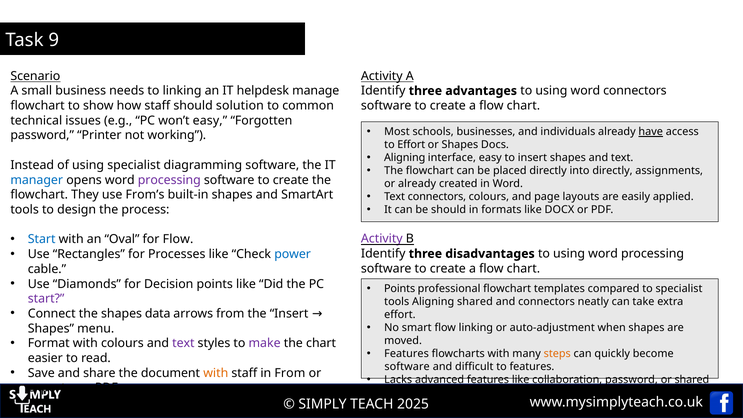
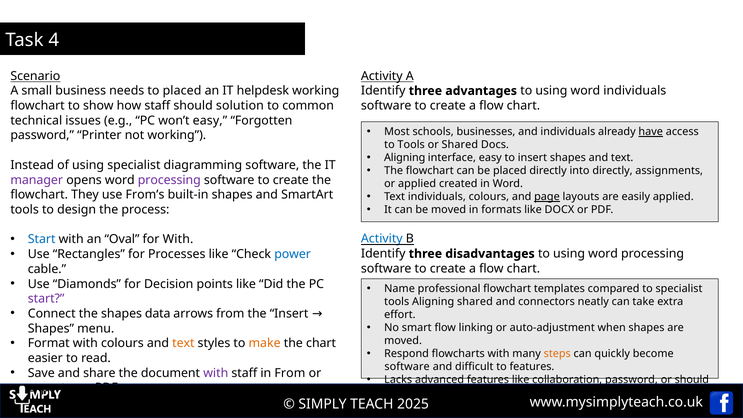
Task 9: 9 -> 4
to linking: linking -> placed
helpdesk manage: manage -> working
word connectors: connectors -> individuals
to Effort: Effort -> Tools
or Shapes: Shapes -> Shared
manager colour: blue -> purple
or already: already -> applied
Text connectors: connectors -> individuals
page underline: none -> present
be should: should -> moved
for Flow: Flow -> With
Activity at (382, 239) colour: purple -> blue
Points at (400, 288): Points -> Name
text at (183, 343) colour: purple -> orange
make colour: purple -> orange
Features at (407, 353): Features -> Respond
with at (216, 373) colour: orange -> purple
or shared: shared -> should
